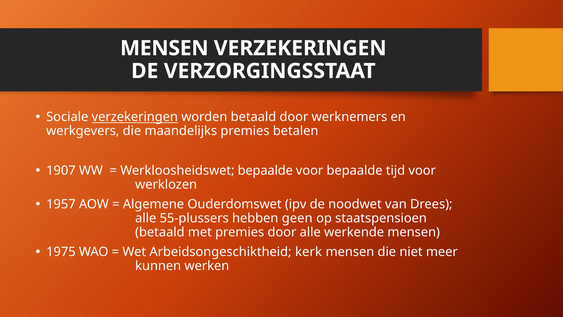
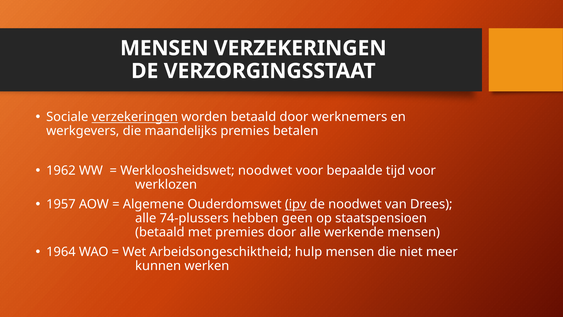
1907: 1907 -> 1962
Werkloosheidswet bepaalde: bepaalde -> noodwet
ipv underline: none -> present
55-plussers: 55-plussers -> 74-plussers
1975: 1975 -> 1964
kerk: kerk -> hulp
